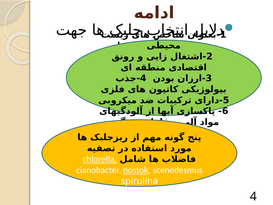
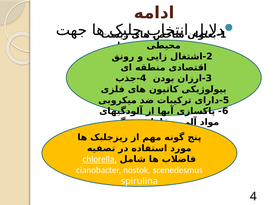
nostok underline: present -> none
